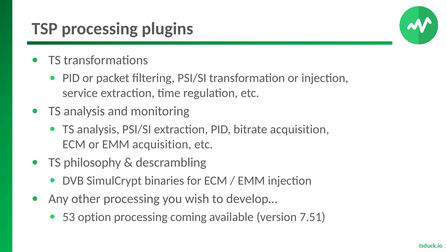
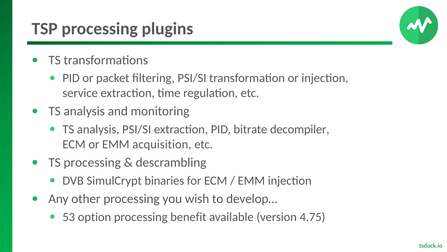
bitrate acquisition: acquisition -> decompiler
TS philosophy: philosophy -> processing
coming: coming -> benefit
7.51: 7.51 -> 4.75
